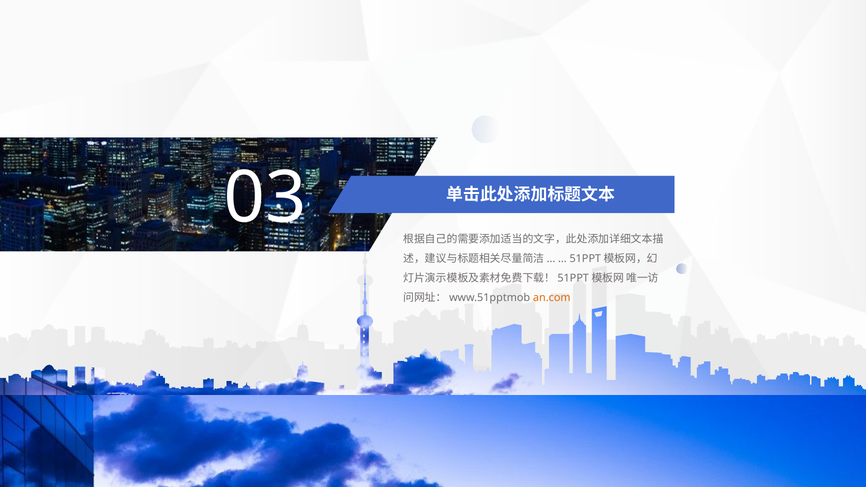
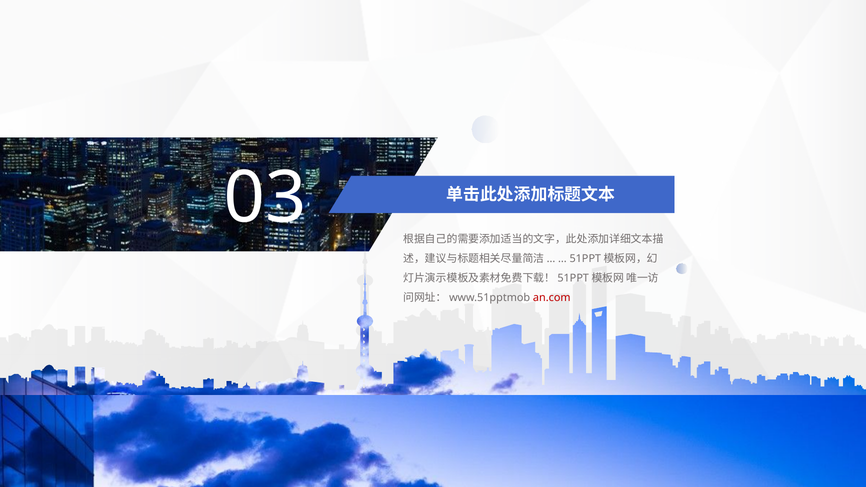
an.com colour: orange -> red
